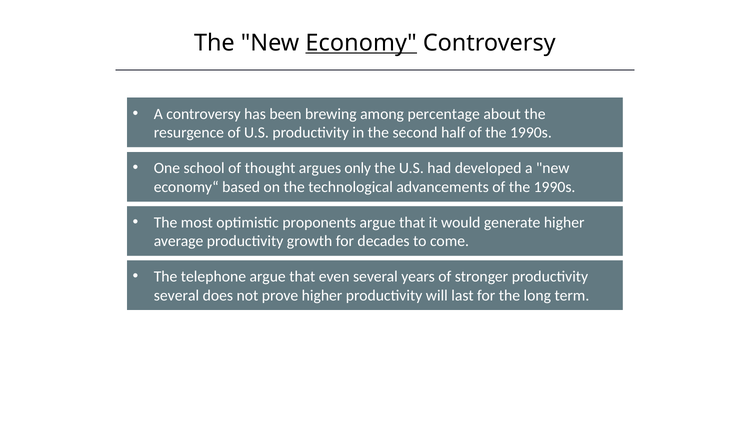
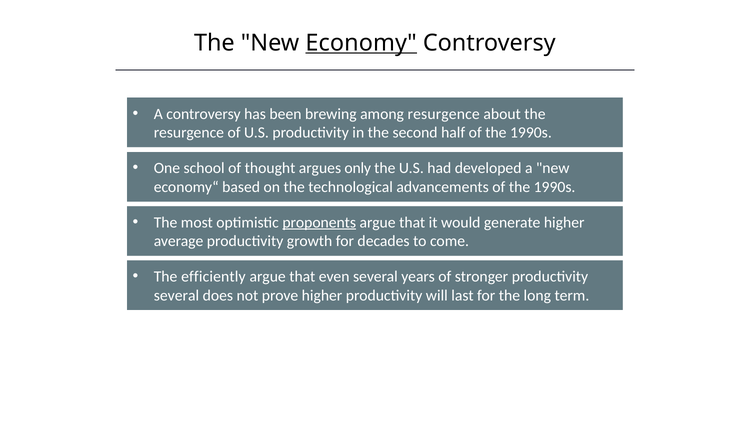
among percentage: percentage -> resurgence
proponents underline: none -> present
telephone: telephone -> efficiently
